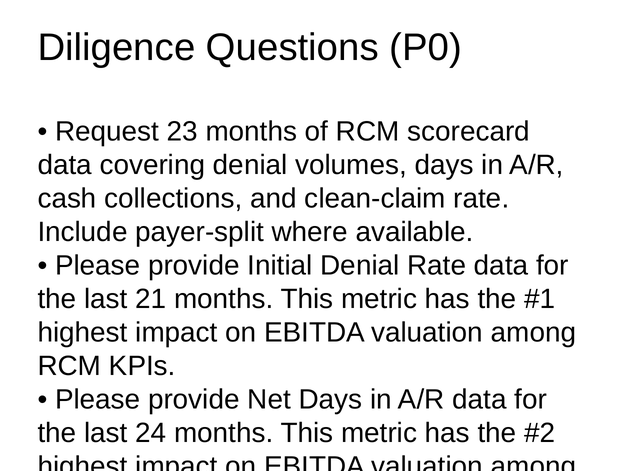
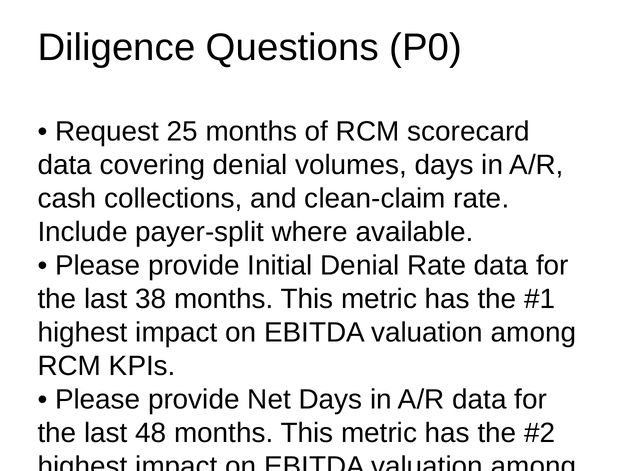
23: 23 -> 25
21: 21 -> 38
24: 24 -> 48
